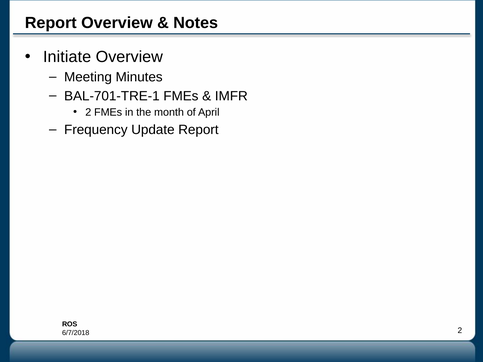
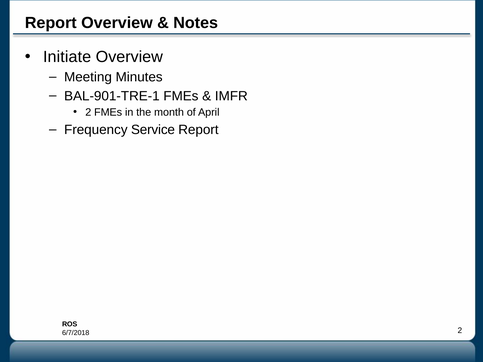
BAL-701-TRE-1: BAL-701-TRE-1 -> BAL-901-TRE-1
Update: Update -> Service
